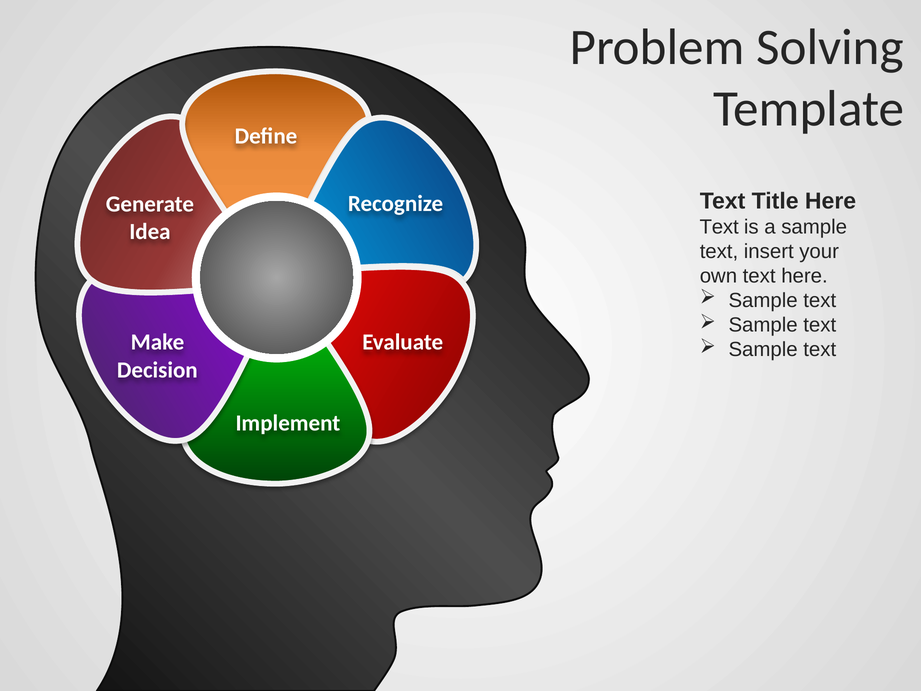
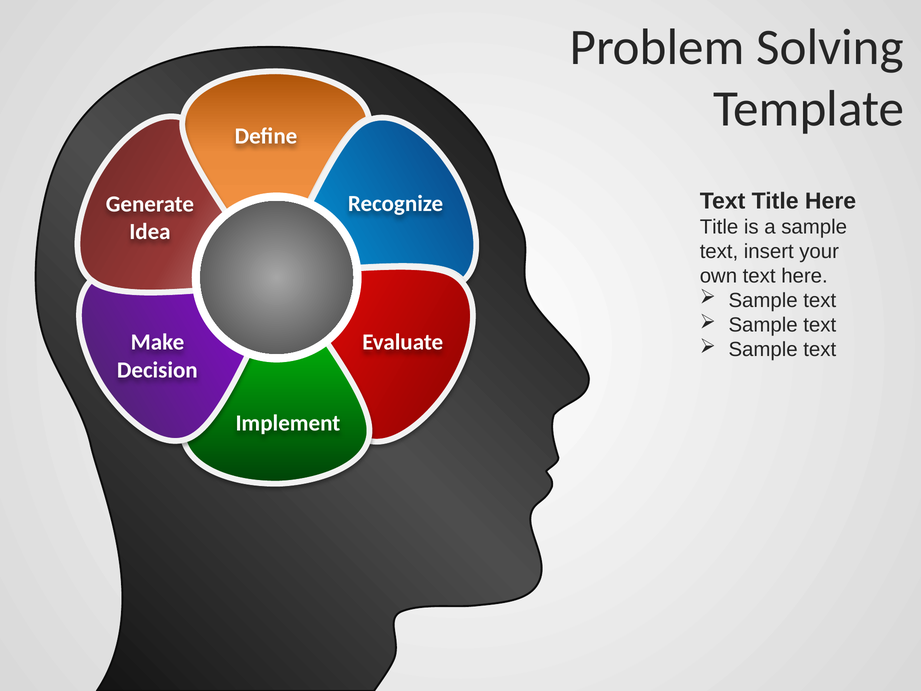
Text at (719, 227): Text -> Title
